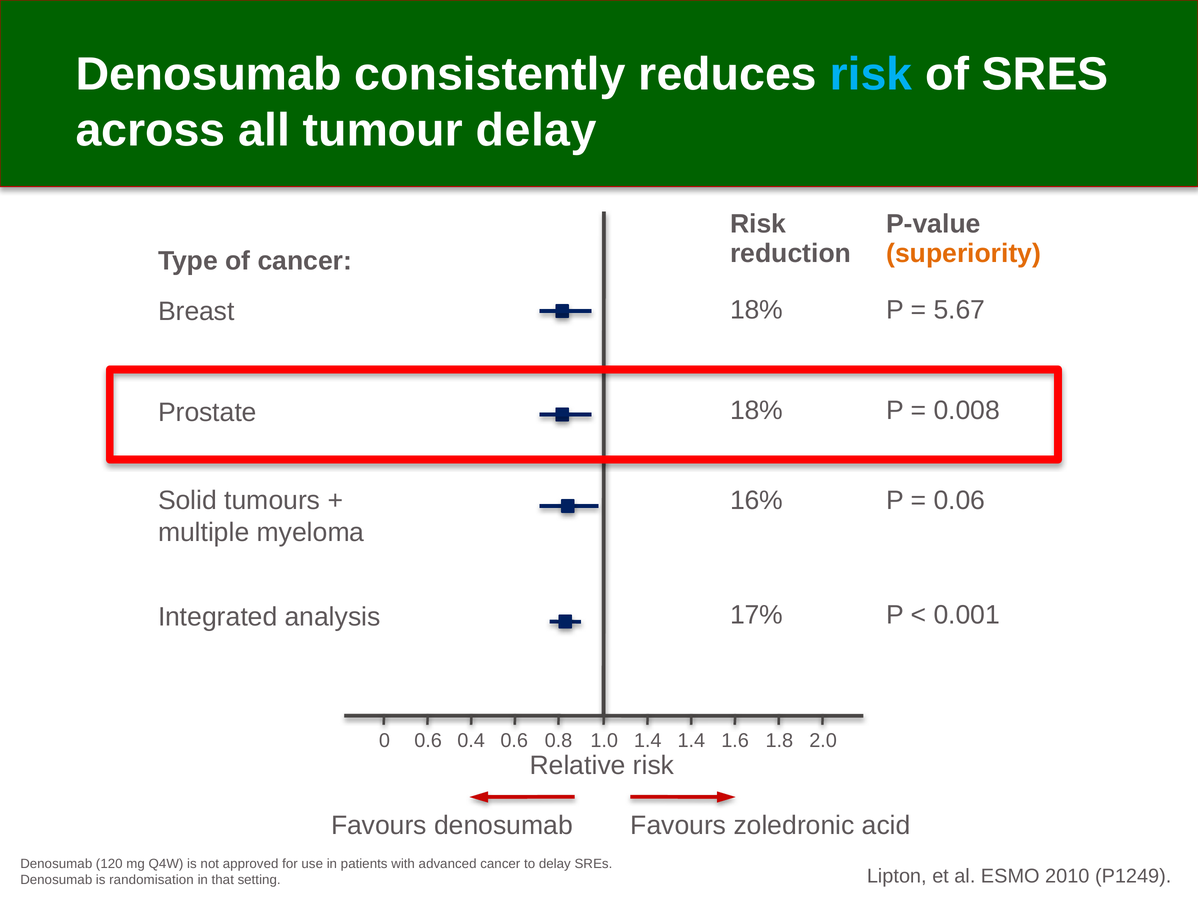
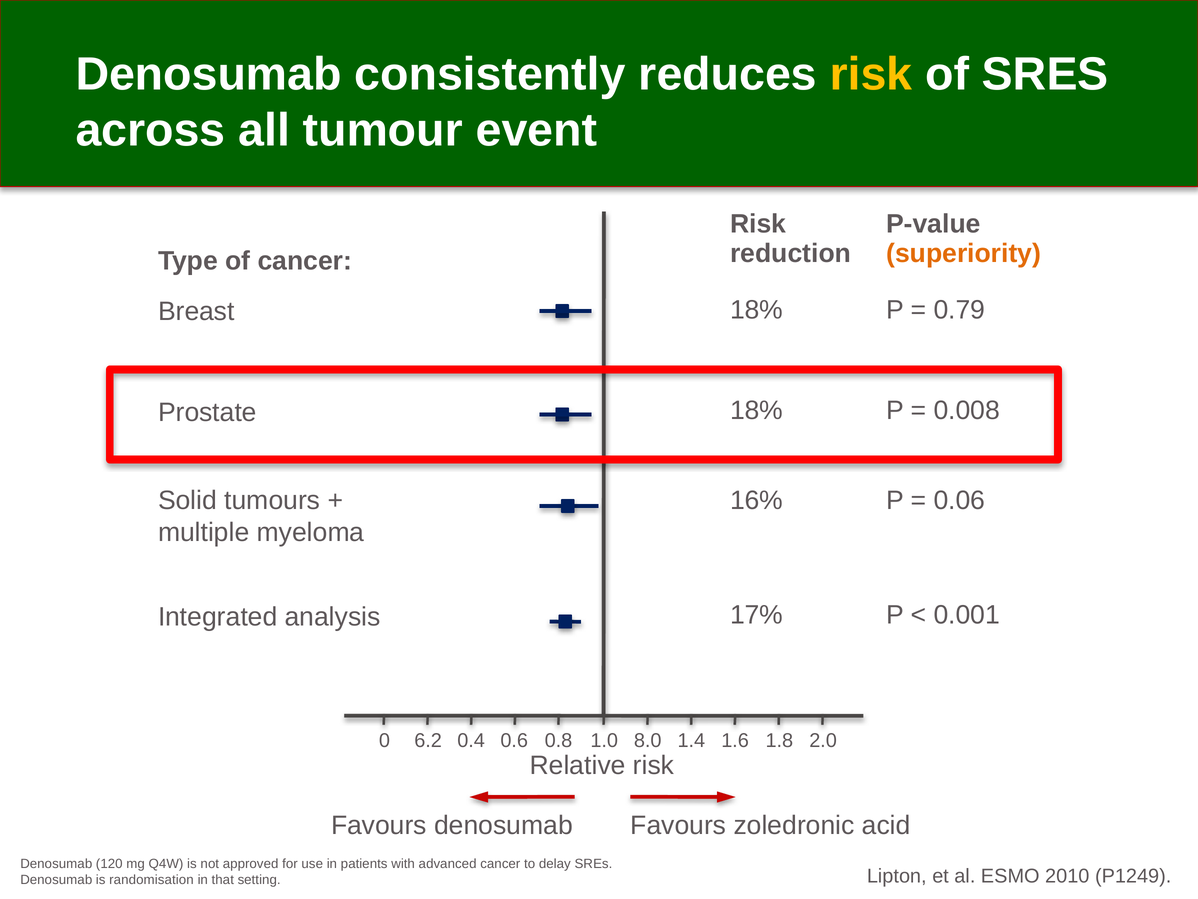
risk at (871, 74) colour: light blue -> yellow
tumour delay: delay -> event
5.67: 5.67 -> 0.79
0.6 at (428, 740): 0.6 -> 6.2
0.8 1.4: 1.4 -> 8.0
